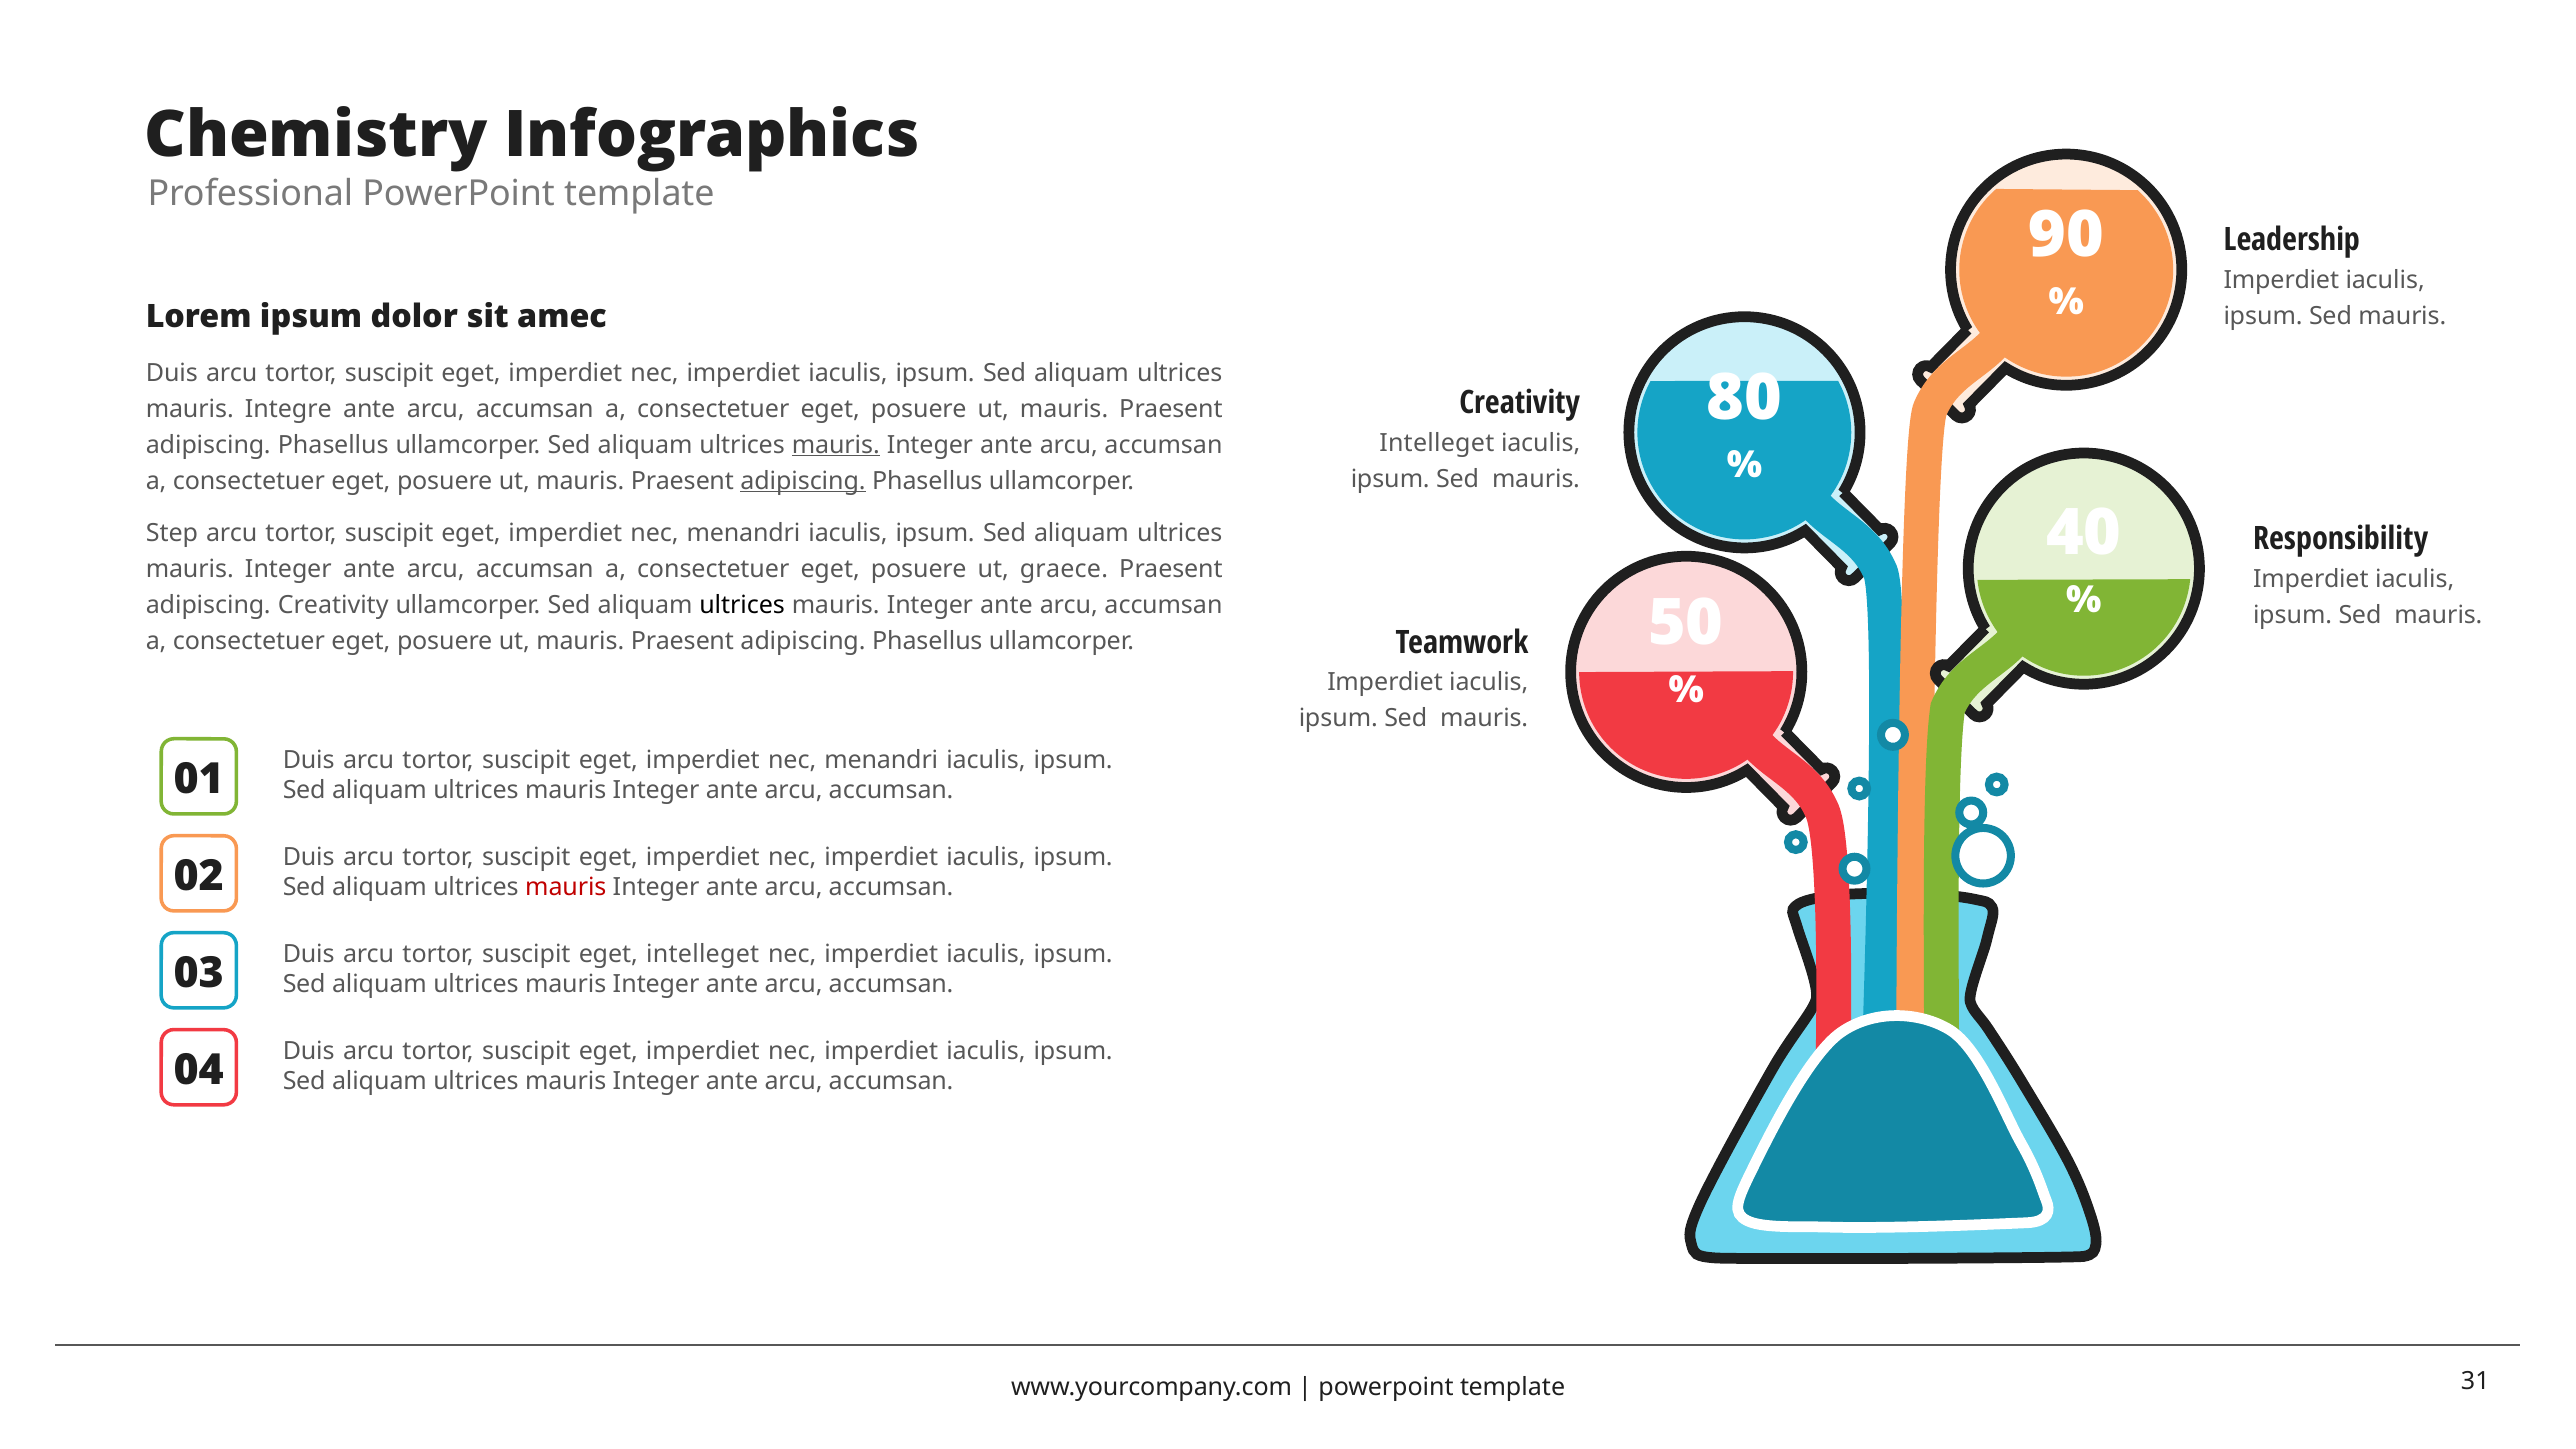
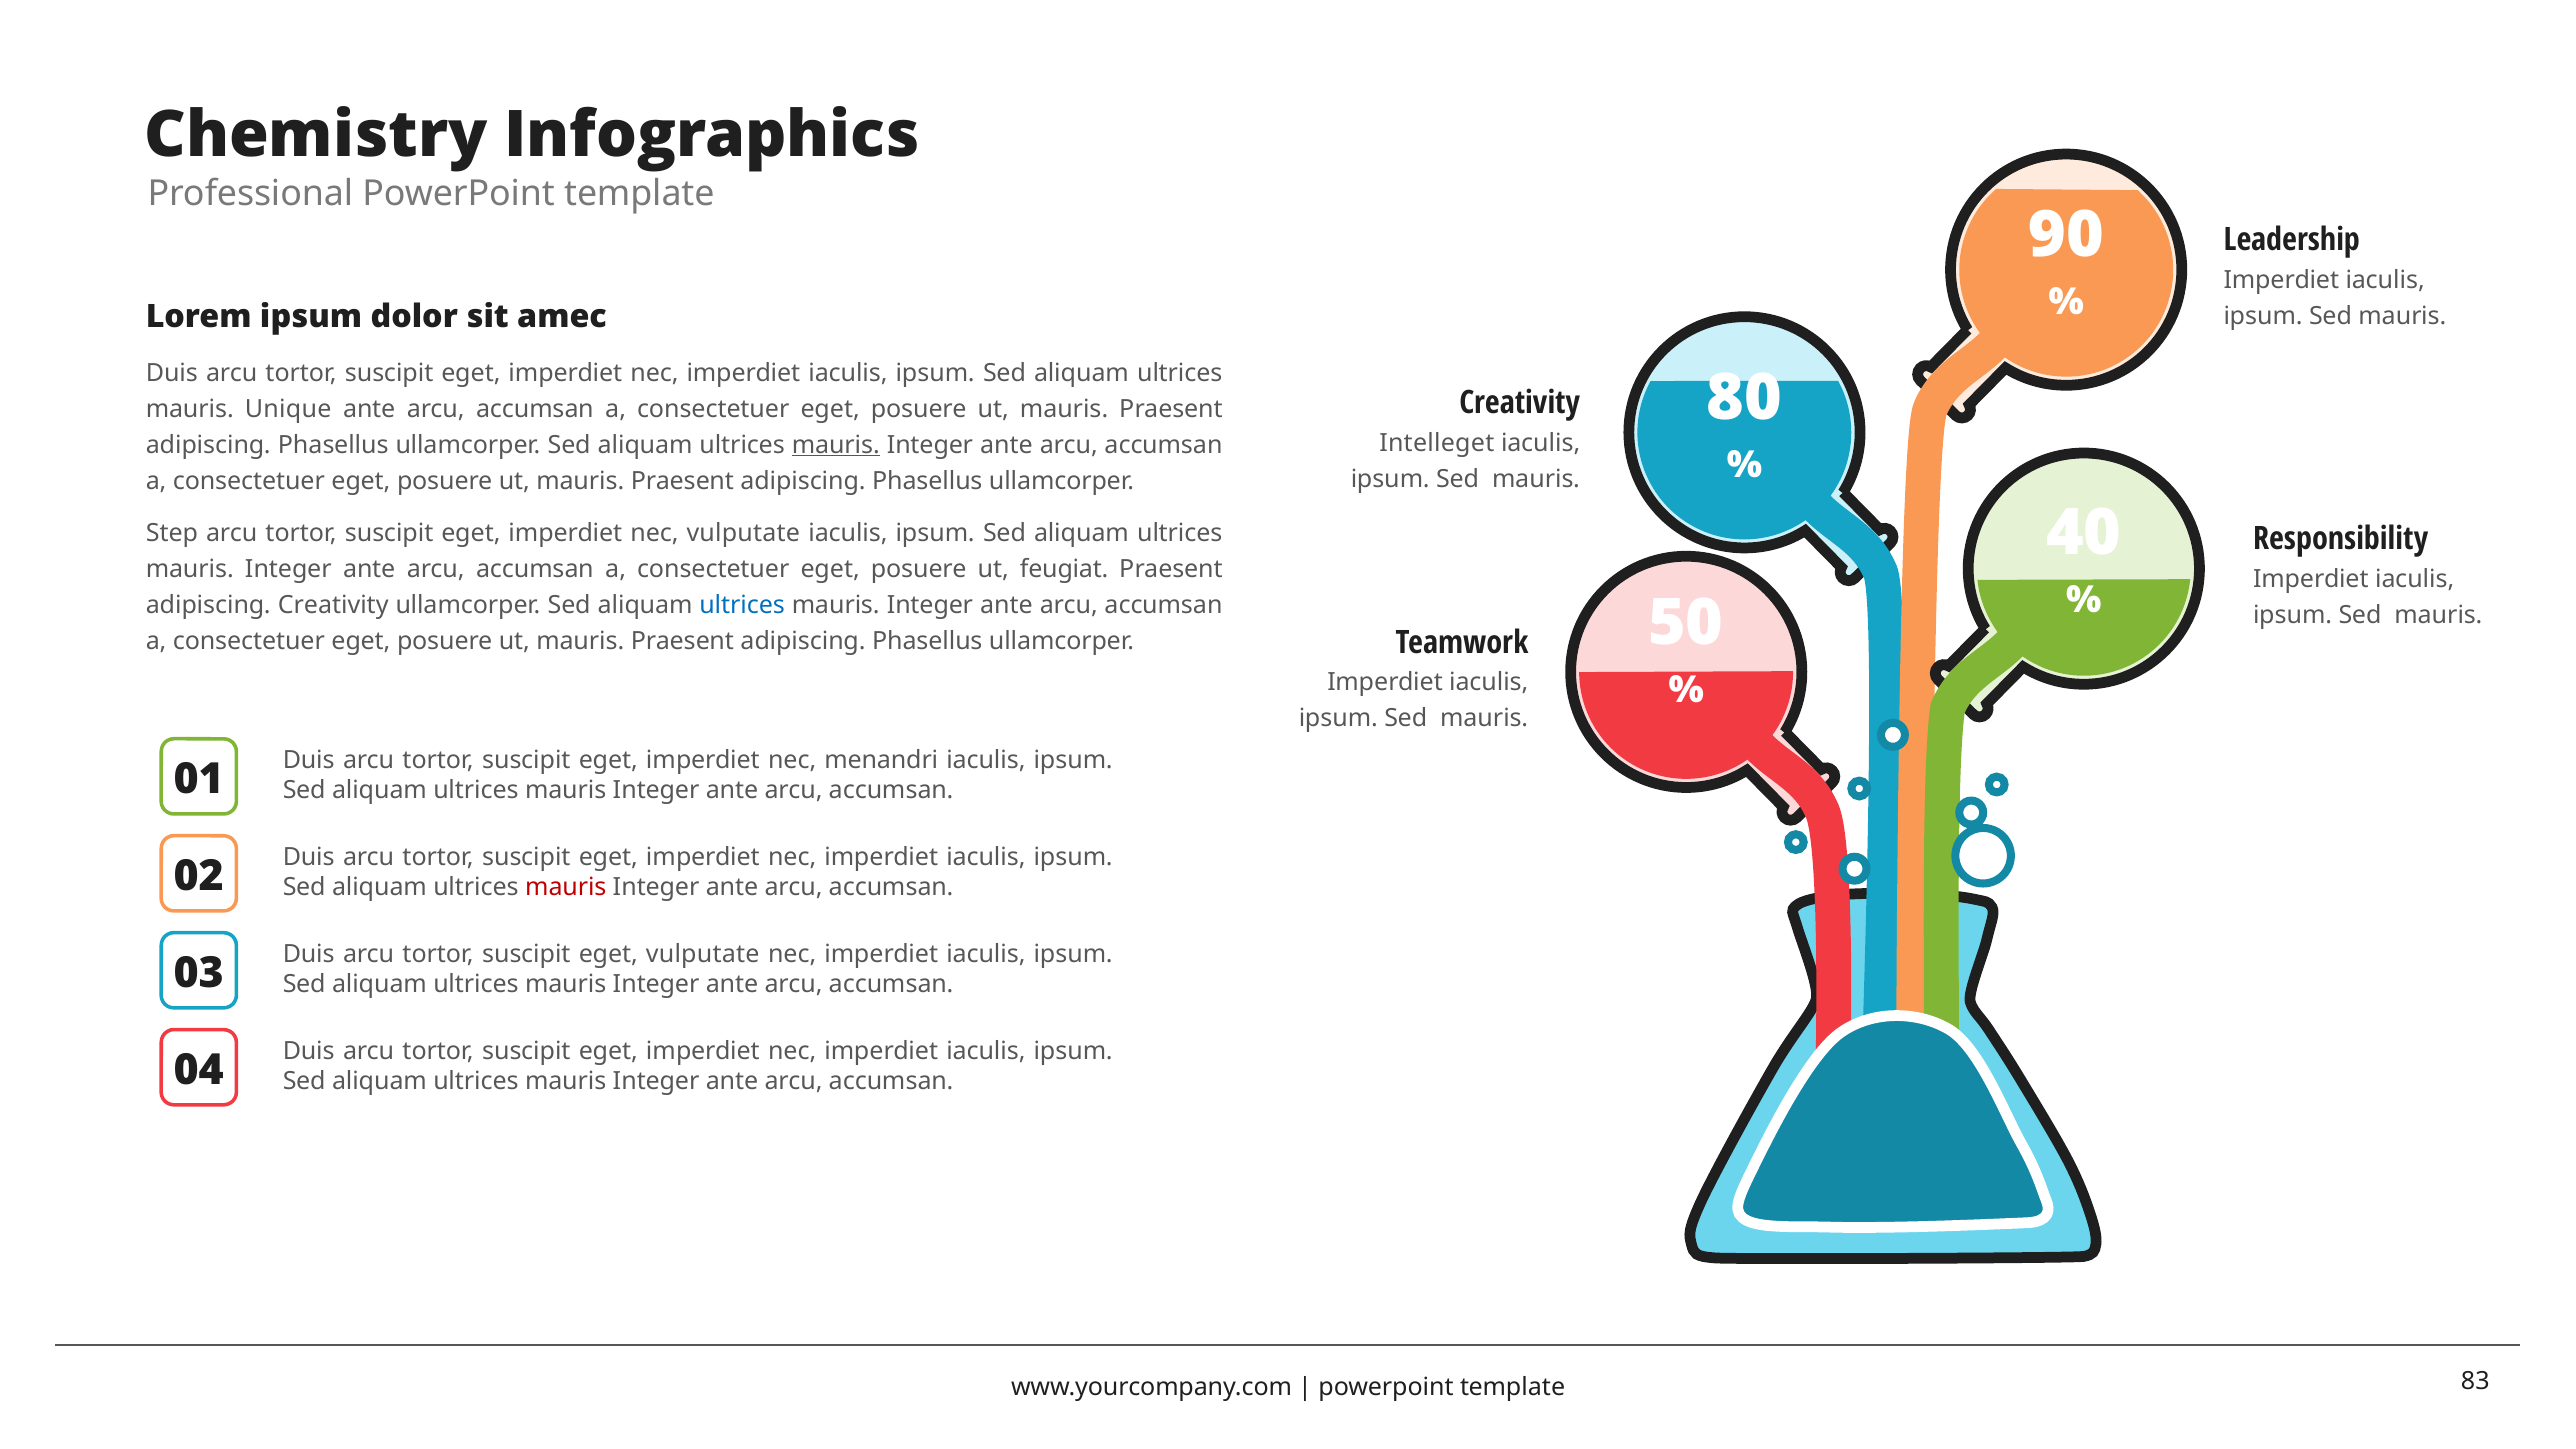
Integre: Integre -> Unique
adipiscing at (803, 481) underline: present -> none
menandri at (743, 533): menandri -> vulputate
graece: graece -> feugiat
ultrices at (742, 605) colour: black -> blue
eget intelleget: intelleget -> vulputate
31: 31 -> 83
